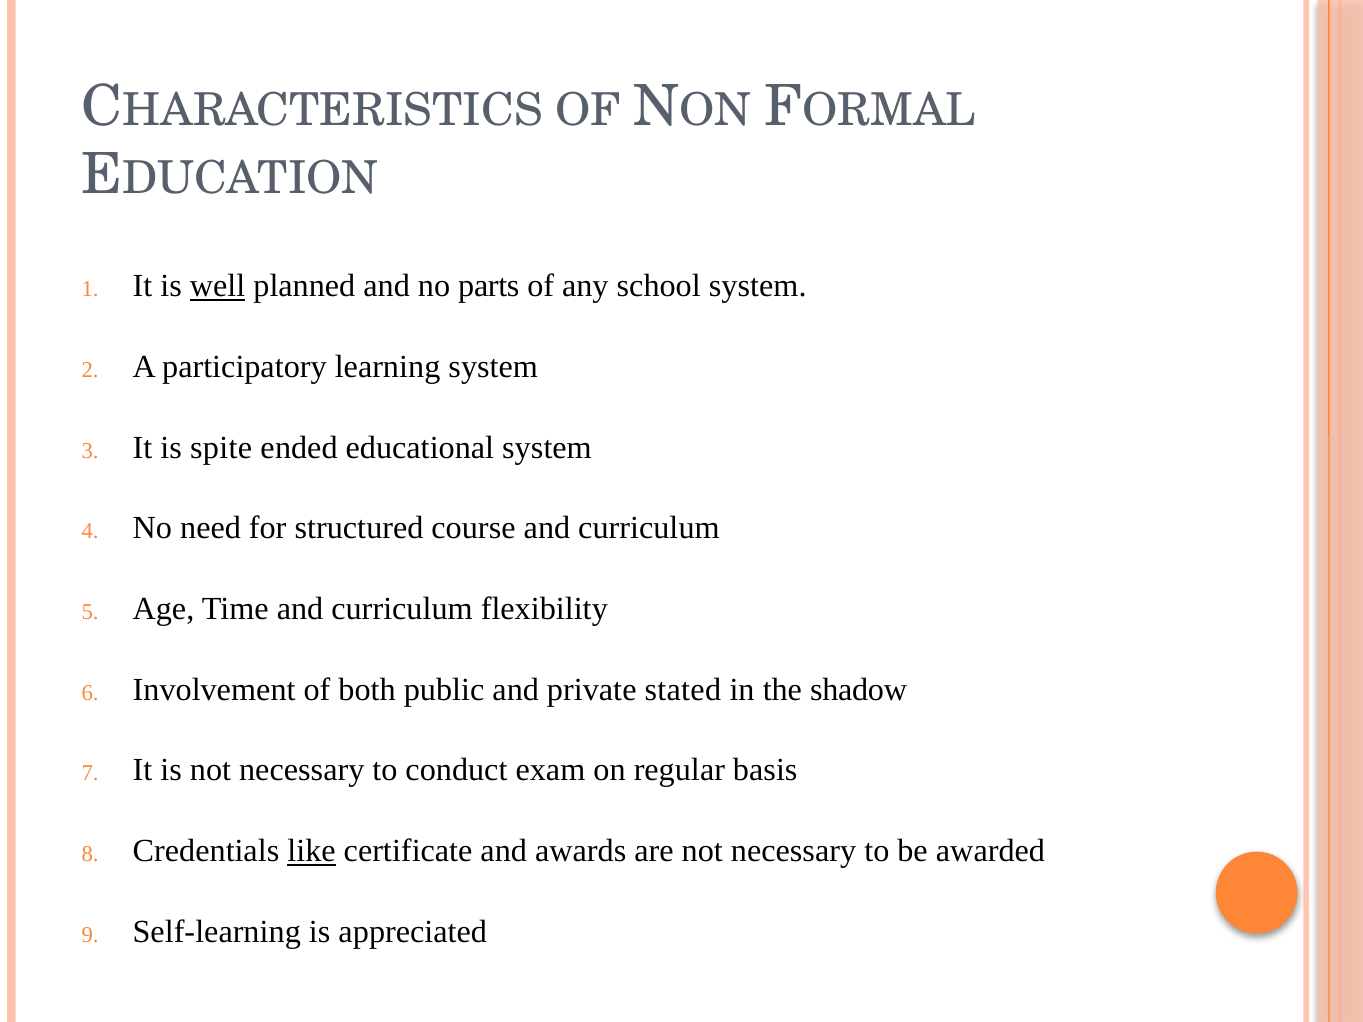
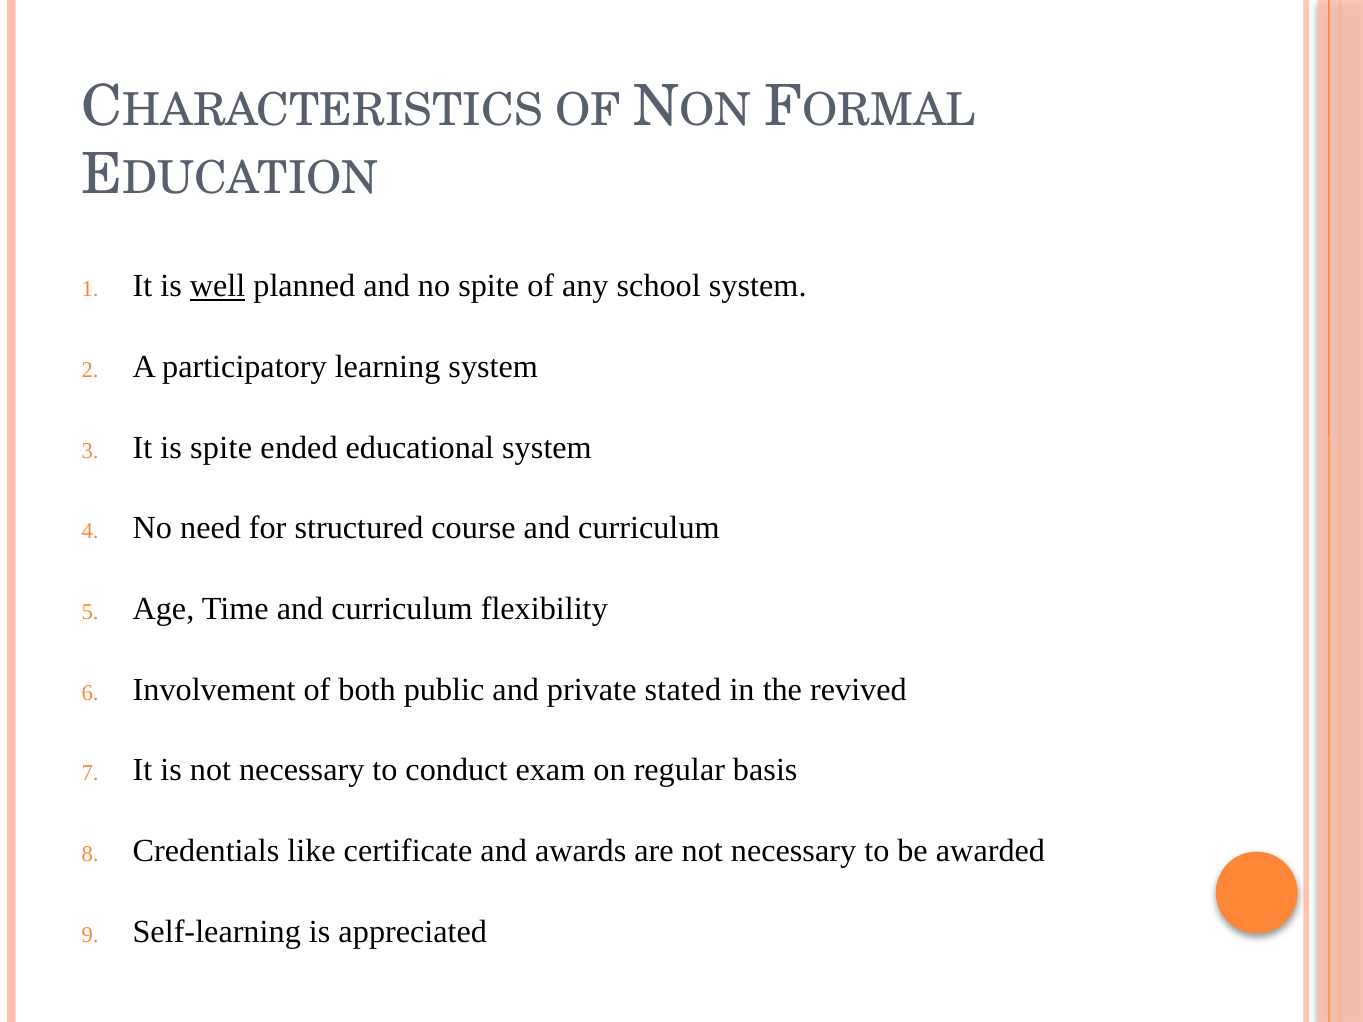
no parts: parts -> spite
shadow: shadow -> revived
like underline: present -> none
